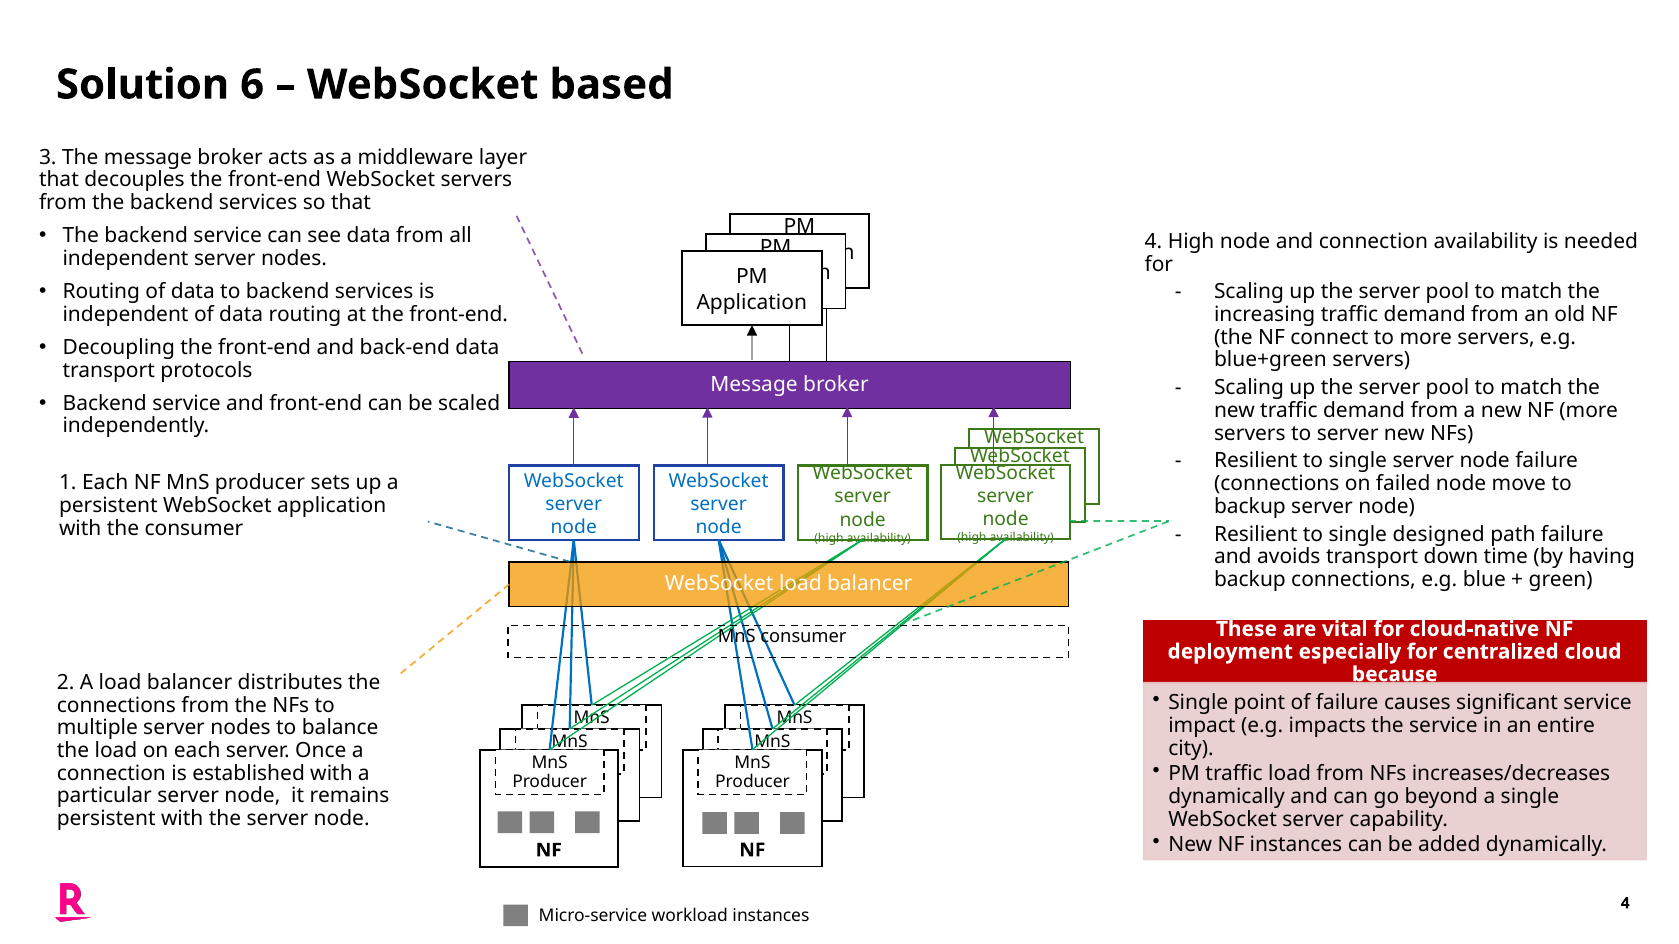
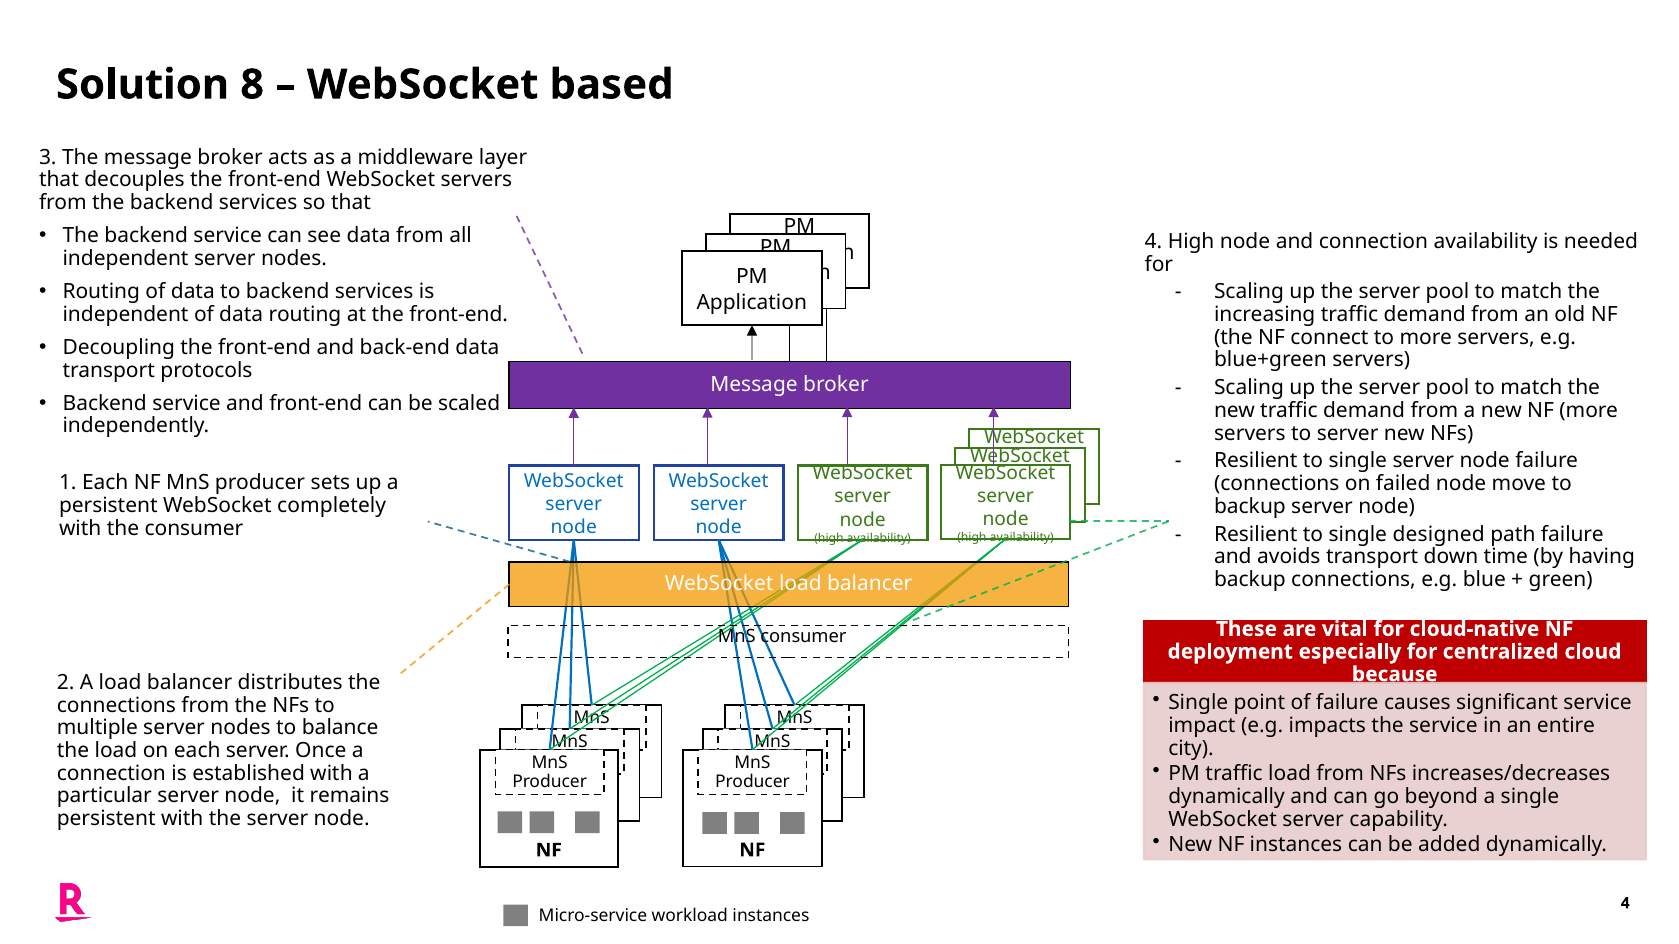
6: 6 -> 8
WebSocket application: application -> completely
